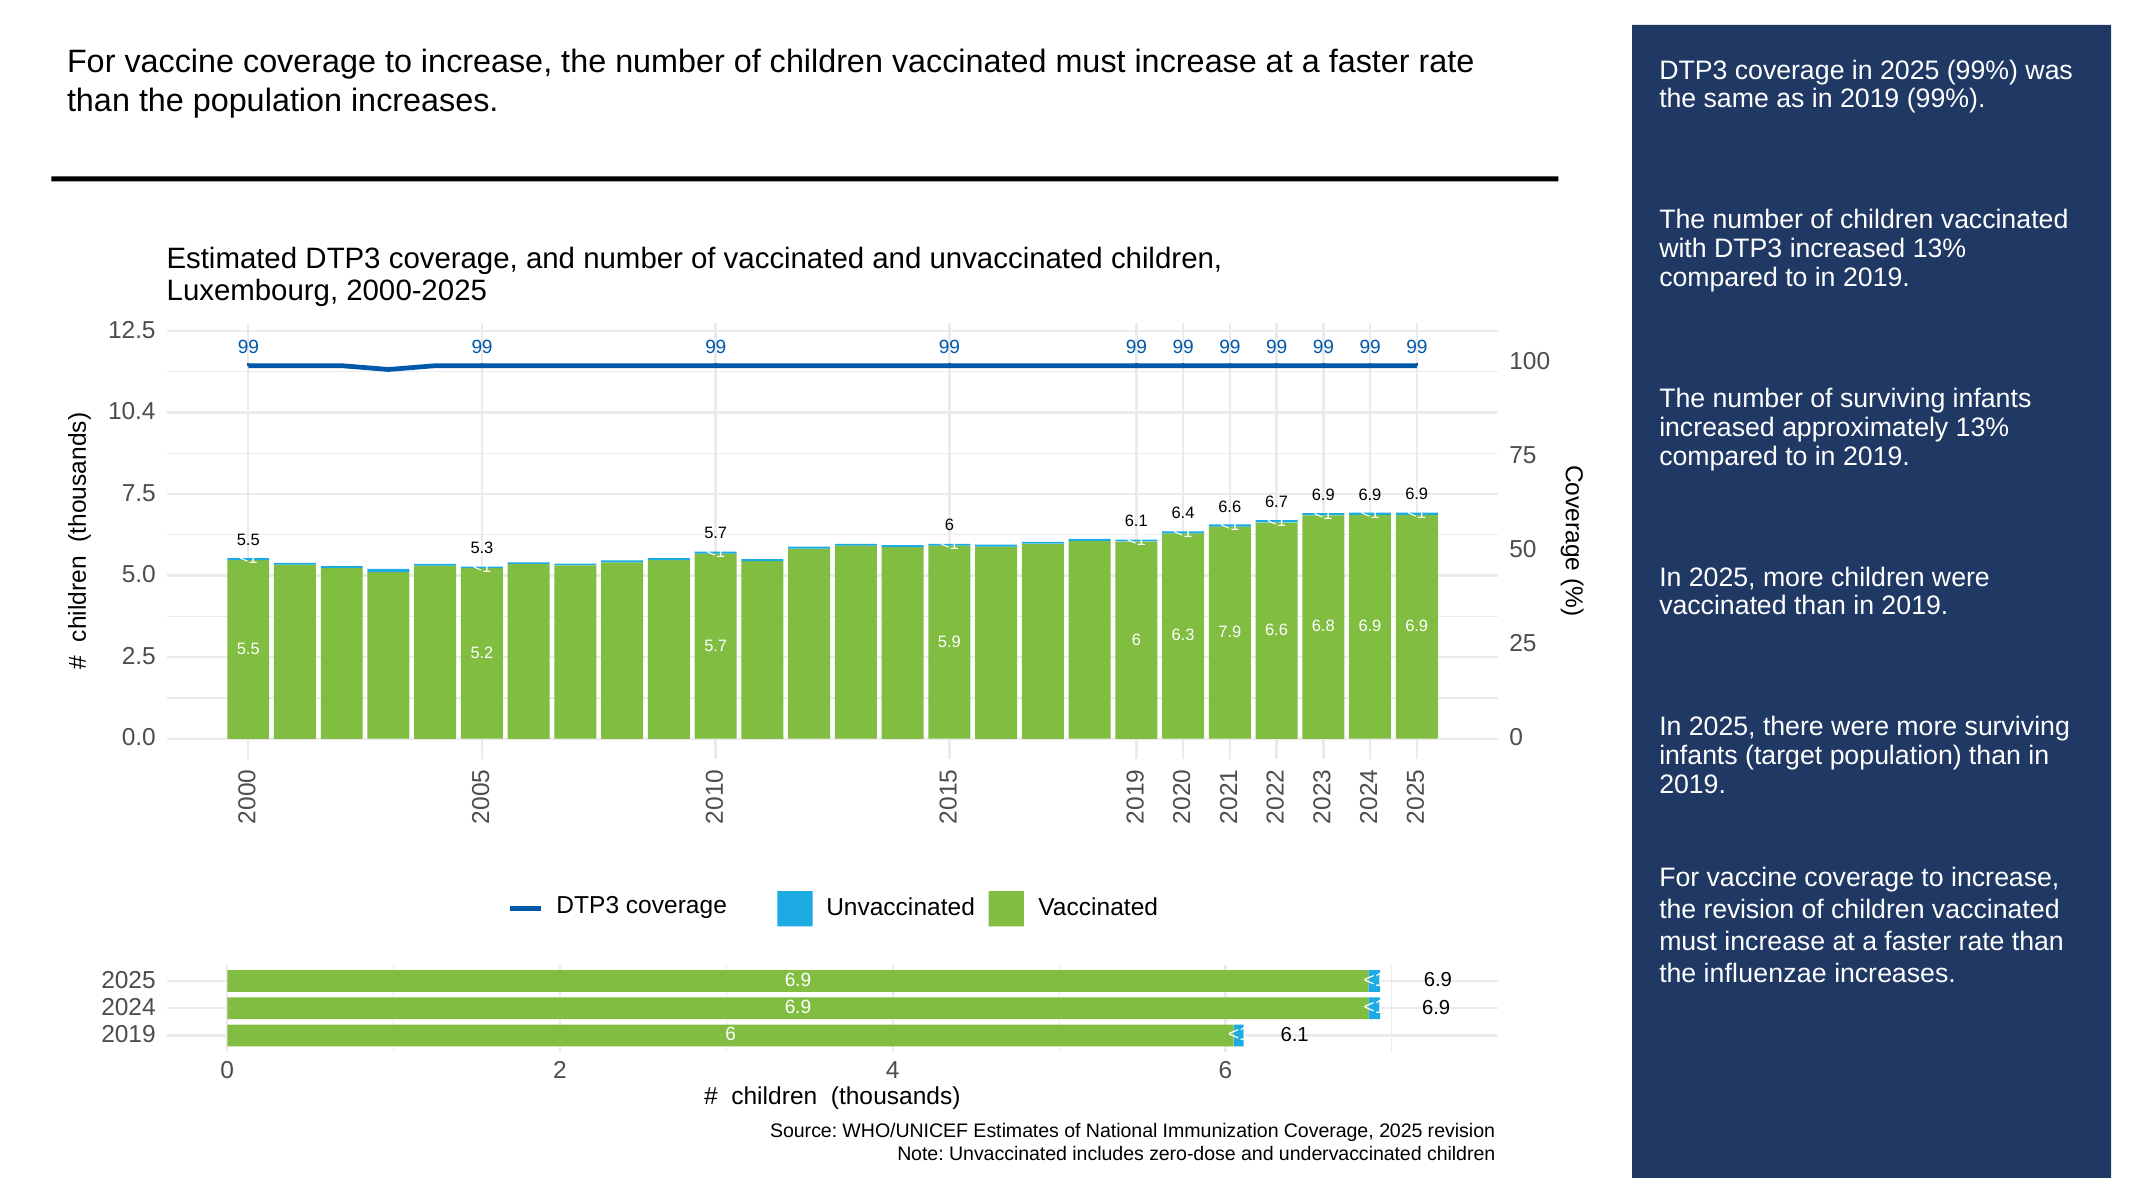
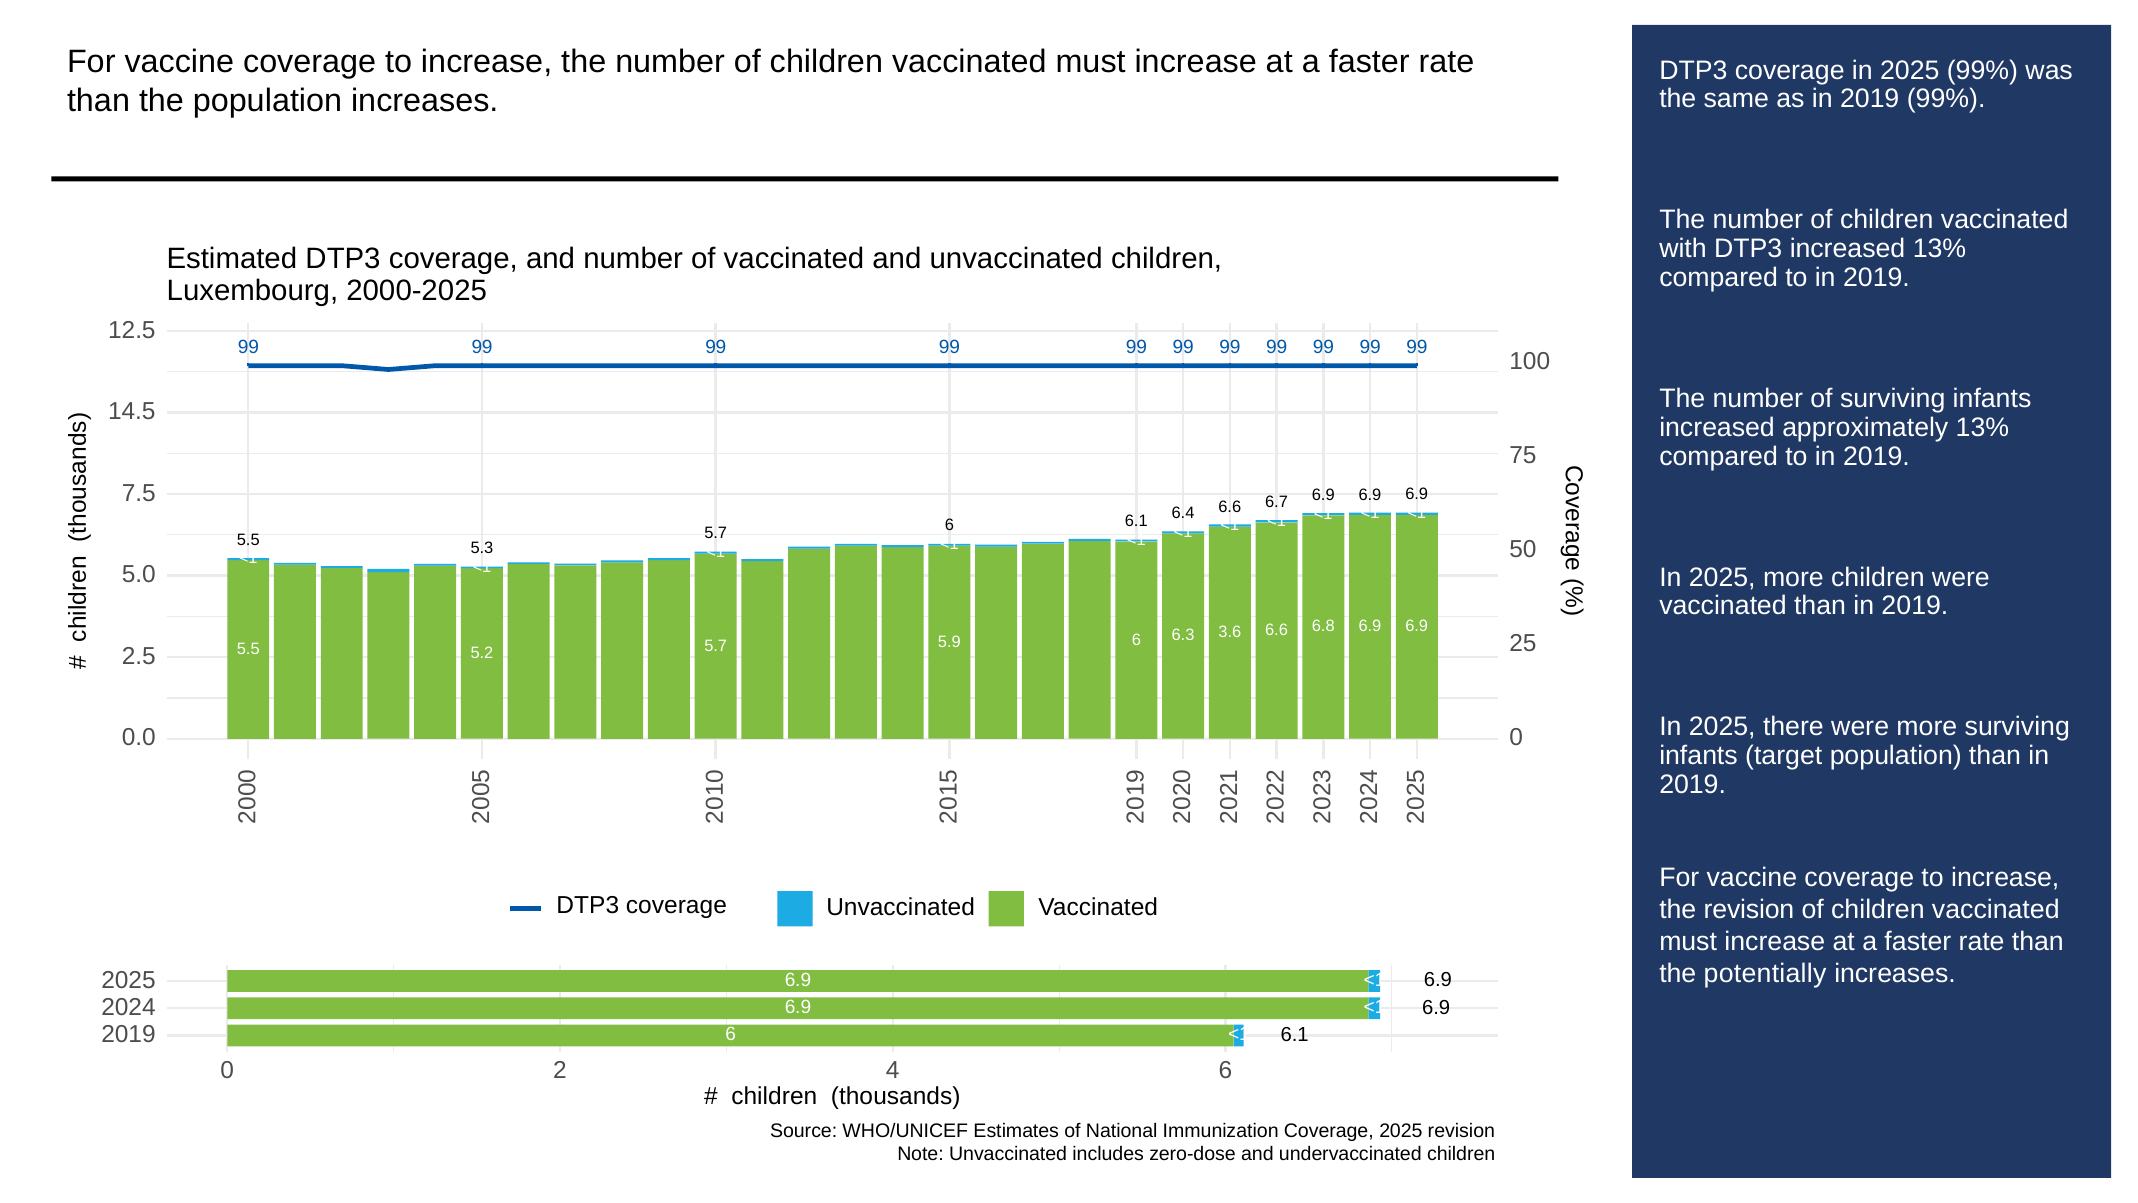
10.4: 10.4 -> 14.5
7.9: 7.9 -> 3.6
influenzae: influenzae -> potentially
